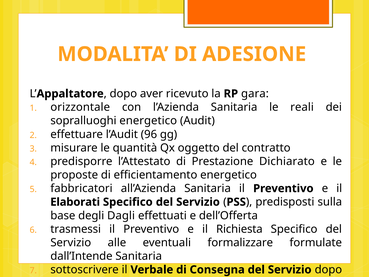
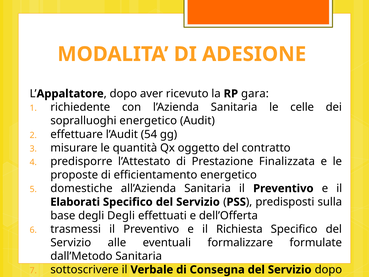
orizzontale: orizzontale -> richiedente
reali: reali -> celle
96: 96 -> 54
Dichiarato: Dichiarato -> Finalizzata
fabbricatori: fabbricatori -> domestiche
degli Dagli: Dagli -> Degli
dall’Intende: dall’Intende -> dall’Metodo
